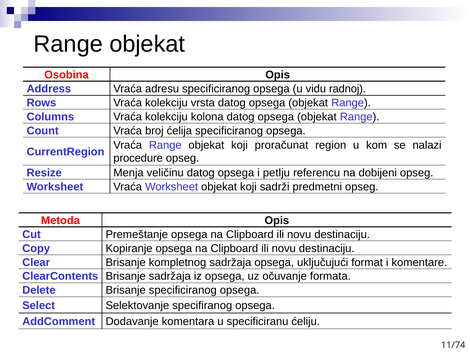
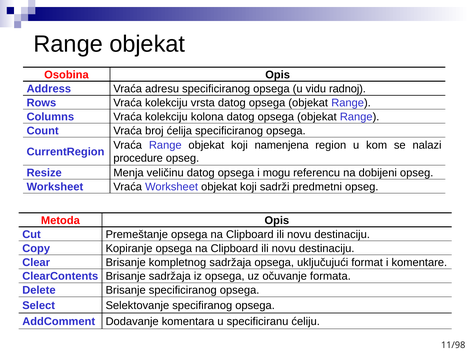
proračunat: proračunat -> namenjena
petlju: petlju -> mogu
11/74: 11/74 -> 11/98
